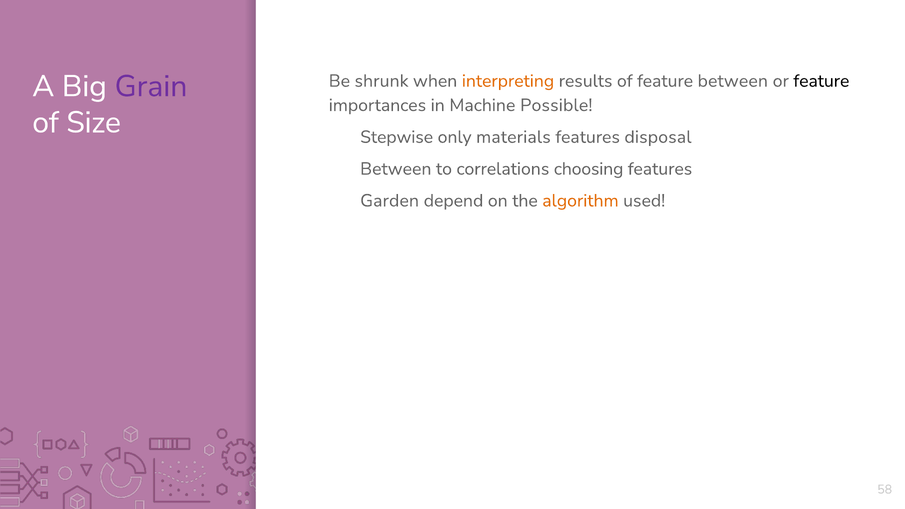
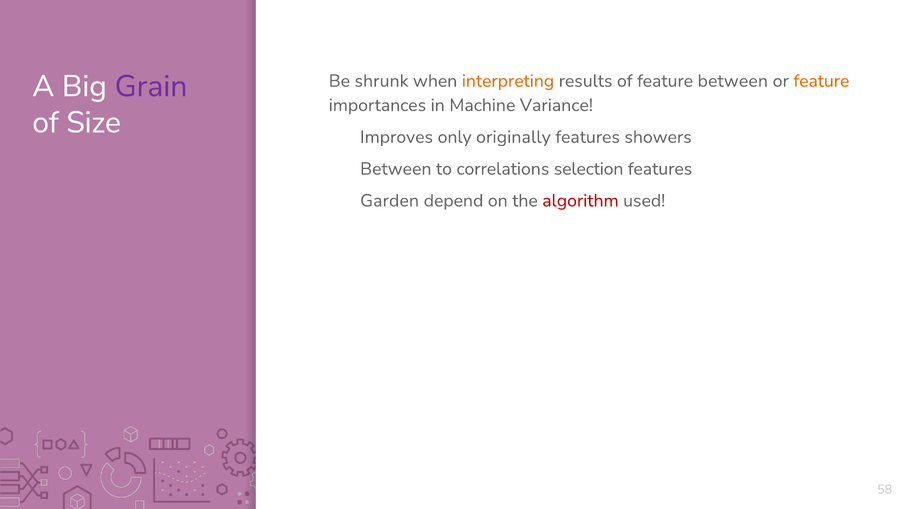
feature at (821, 81) colour: black -> orange
Possible: Possible -> Variance
Stepwise: Stepwise -> Improves
materials: materials -> originally
disposal: disposal -> showers
choosing: choosing -> selection
algorithm colour: orange -> red
